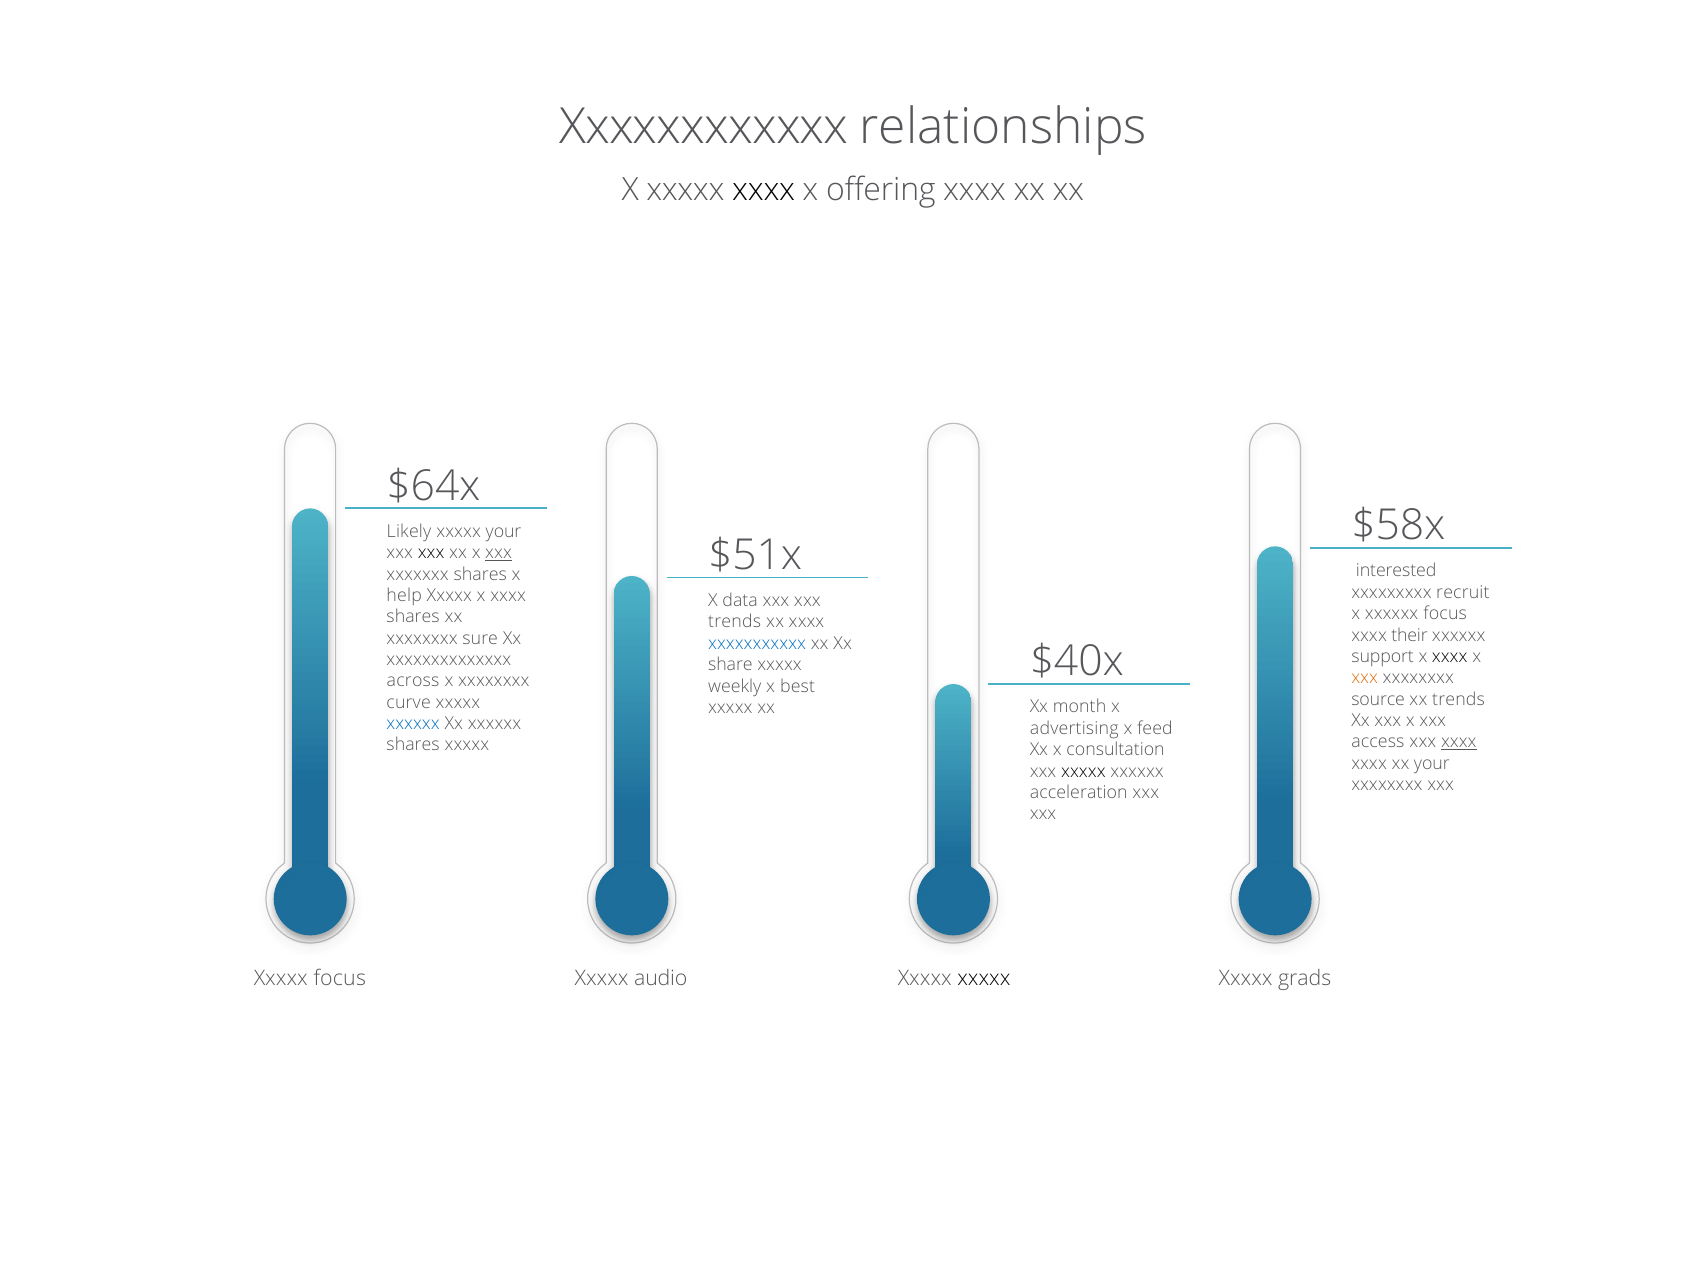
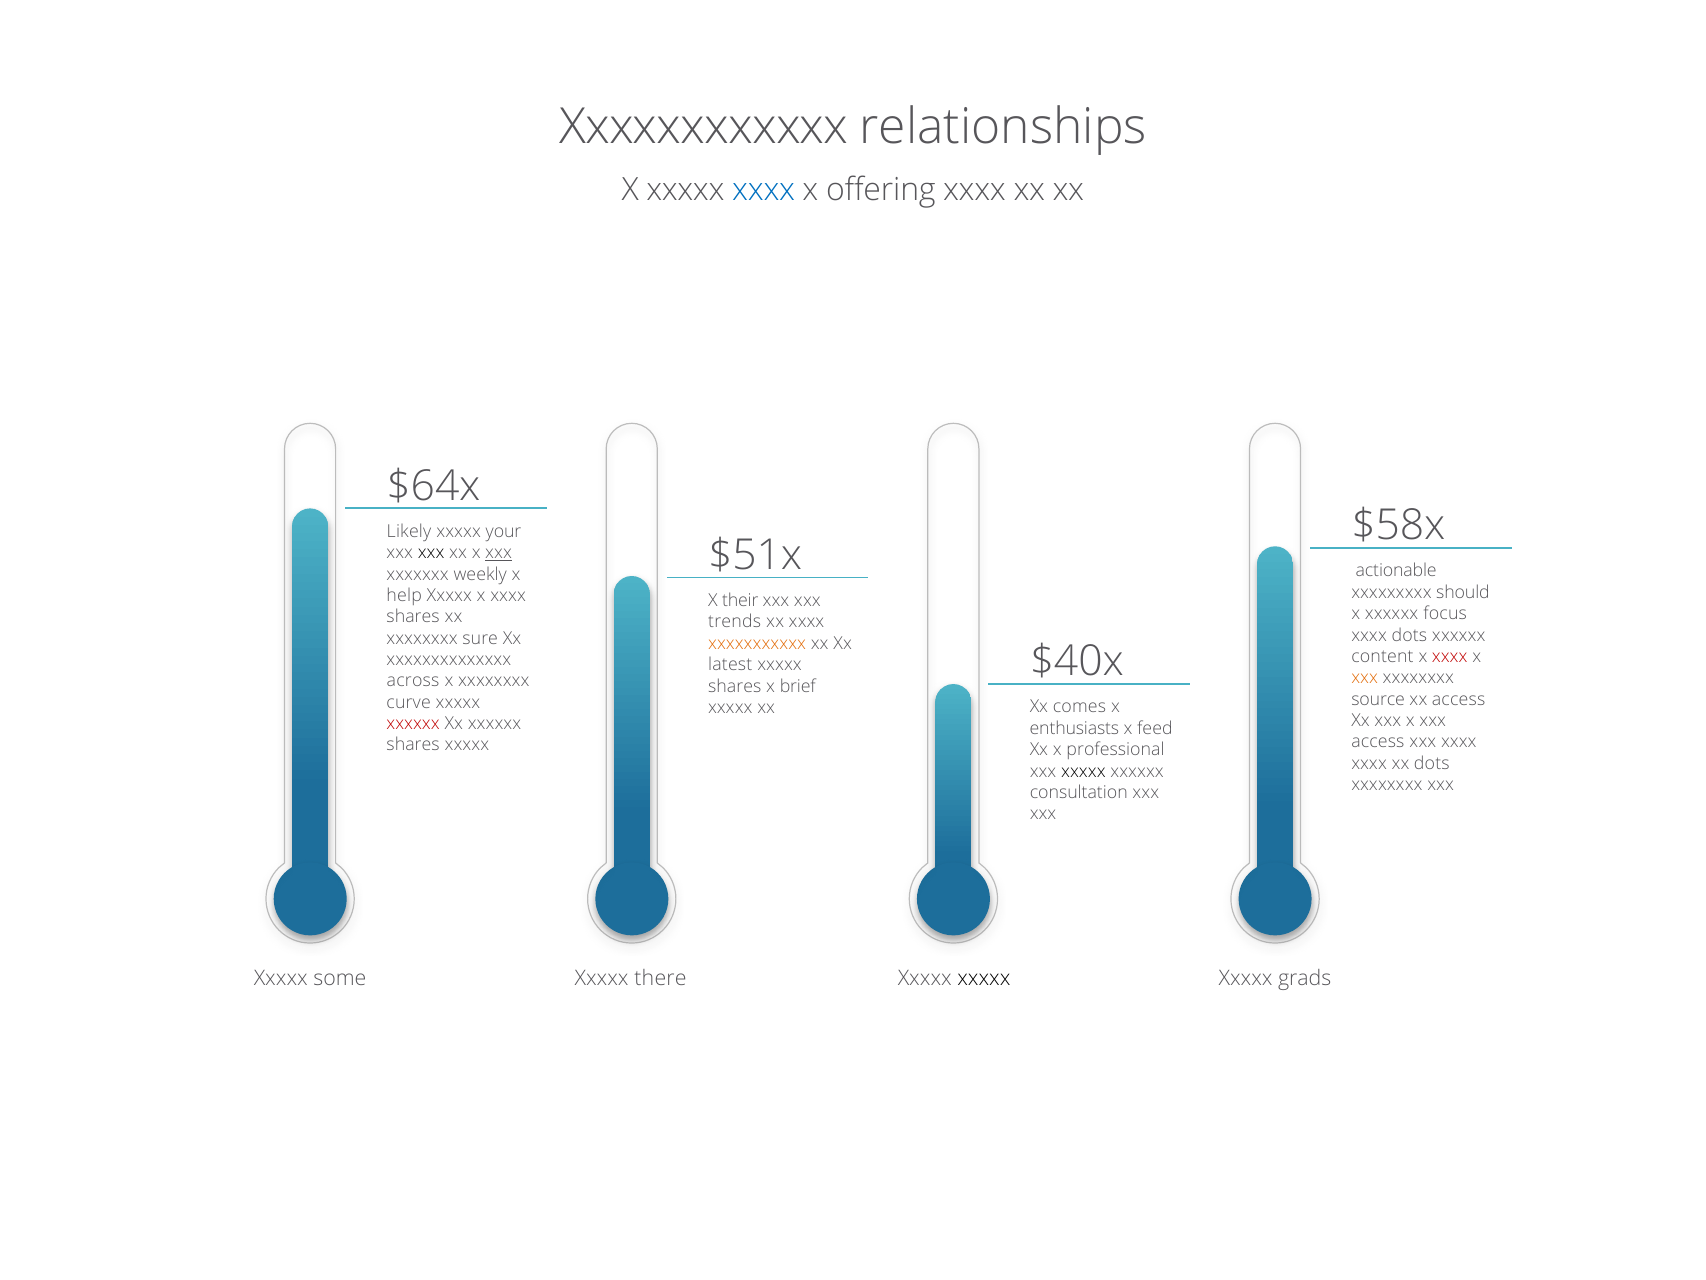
xxxx at (764, 190) colour: black -> blue
interested: interested -> actionable
xxxxxxx shares: shares -> weekly
recruit: recruit -> should
data: data -> their
xxxx their: their -> dots
xxxxxxxxxxx colour: blue -> orange
support: support -> content
xxxx at (1450, 656) colour: black -> red
share: share -> latest
weekly at (735, 686): weekly -> shares
best: best -> brief
xx trends: trends -> access
month: month -> comes
xxxxxx at (413, 723) colour: blue -> red
advertising: advertising -> enthusiasts
xxxx at (1459, 742) underline: present -> none
consultation: consultation -> professional
xx your: your -> dots
acceleration: acceleration -> consultation
Xxxxx focus: focus -> some
audio: audio -> there
